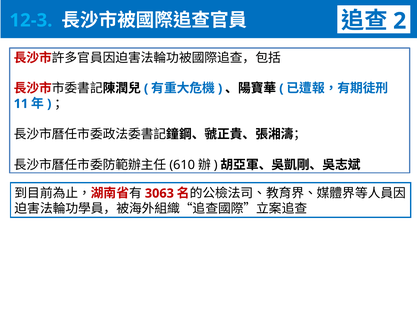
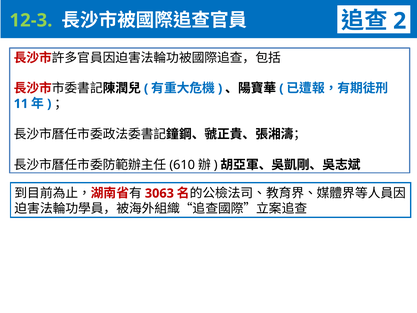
12-3 colour: light blue -> light green
